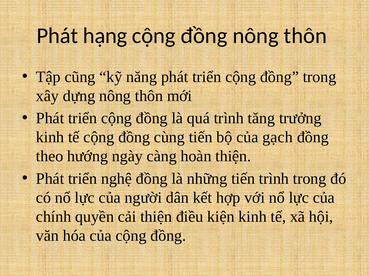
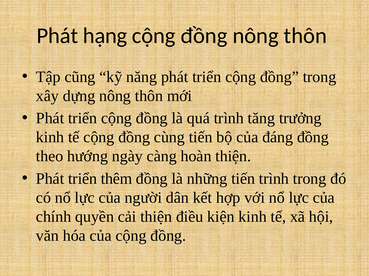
gạch: gạch -> đáng
nghệ: nghệ -> thêm
